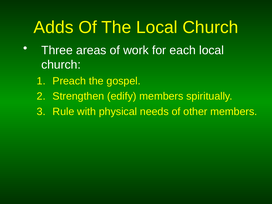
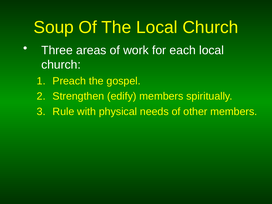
Adds: Adds -> Soup
